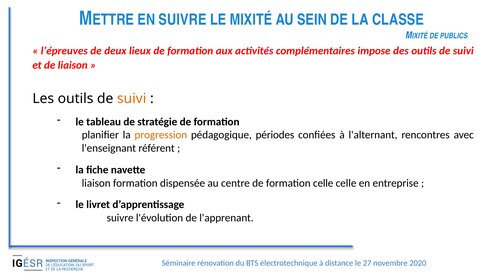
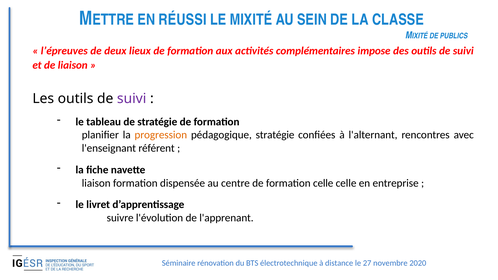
EN SUIVRE: SUIVRE -> RÉUSSI
suivi at (132, 99) colour: orange -> purple
pédagogique périodes: périodes -> stratégie
